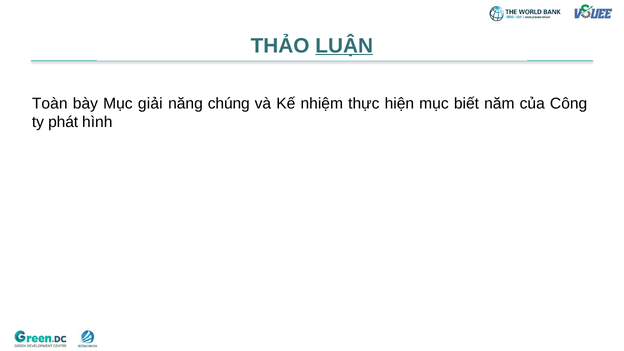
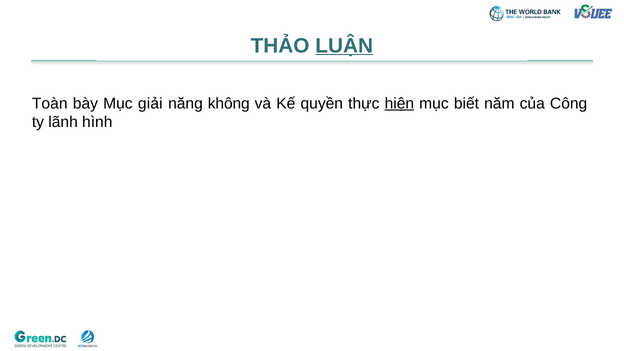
chúng: chúng -> không
nhiệm: nhiệm -> quyền
hiện underline: none -> present
phát: phát -> lãnh
